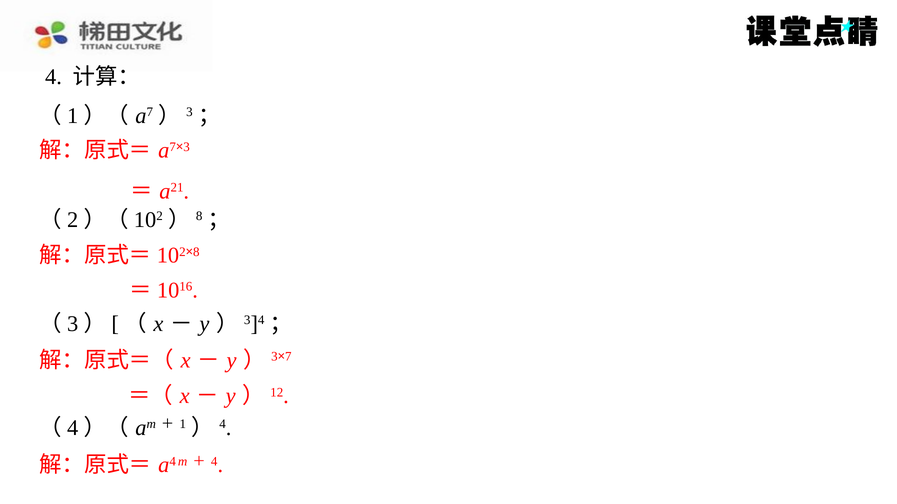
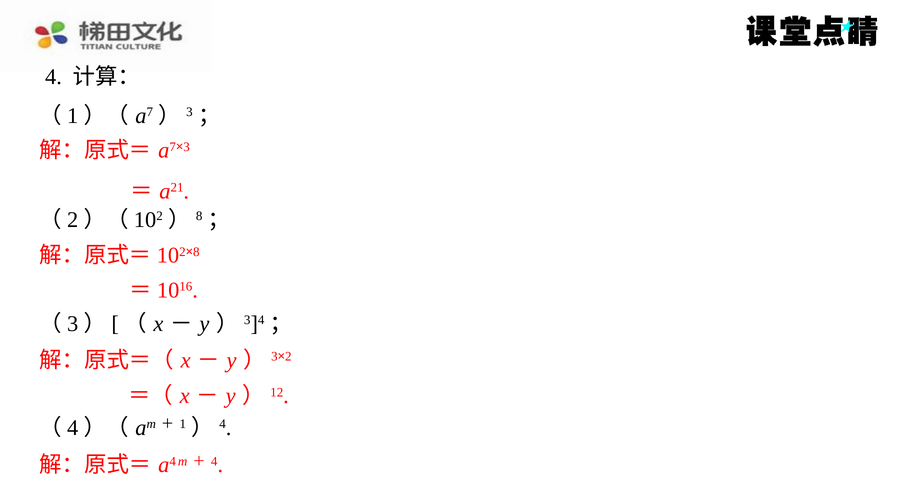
7: 7 -> 2
